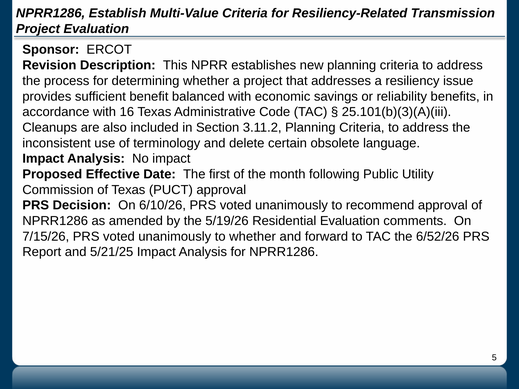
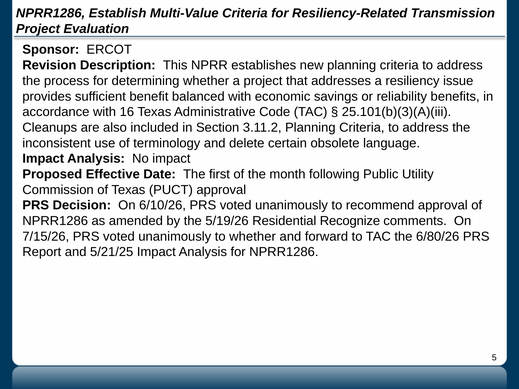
Residential Evaluation: Evaluation -> Recognize
6/52/26: 6/52/26 -> 6/80/26
